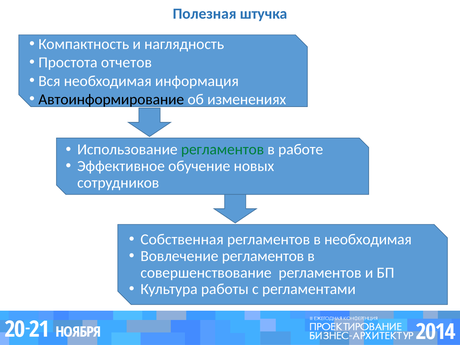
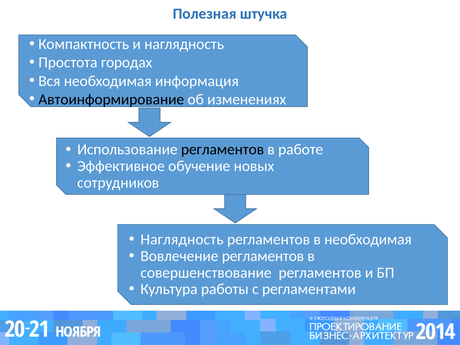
отчетов: отчетов -> городах
регламентов at (223, 150) colour: green -> black
Собственная at (182, 240): Собственная -> Наглядность
